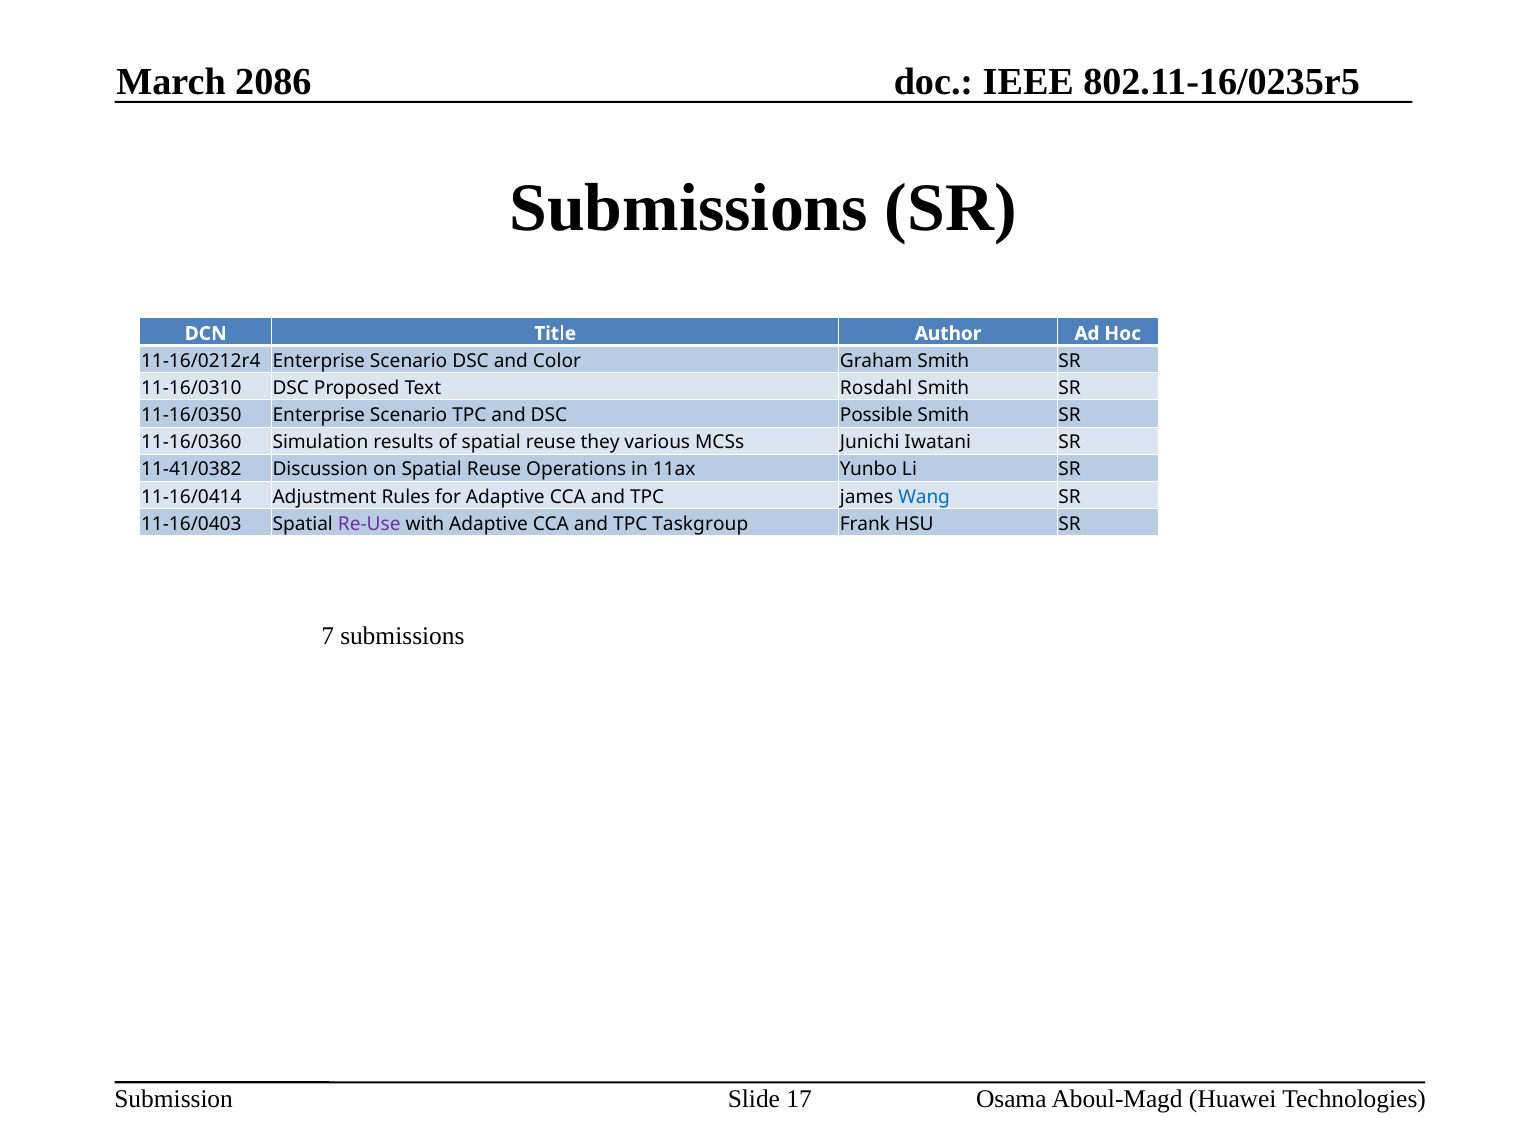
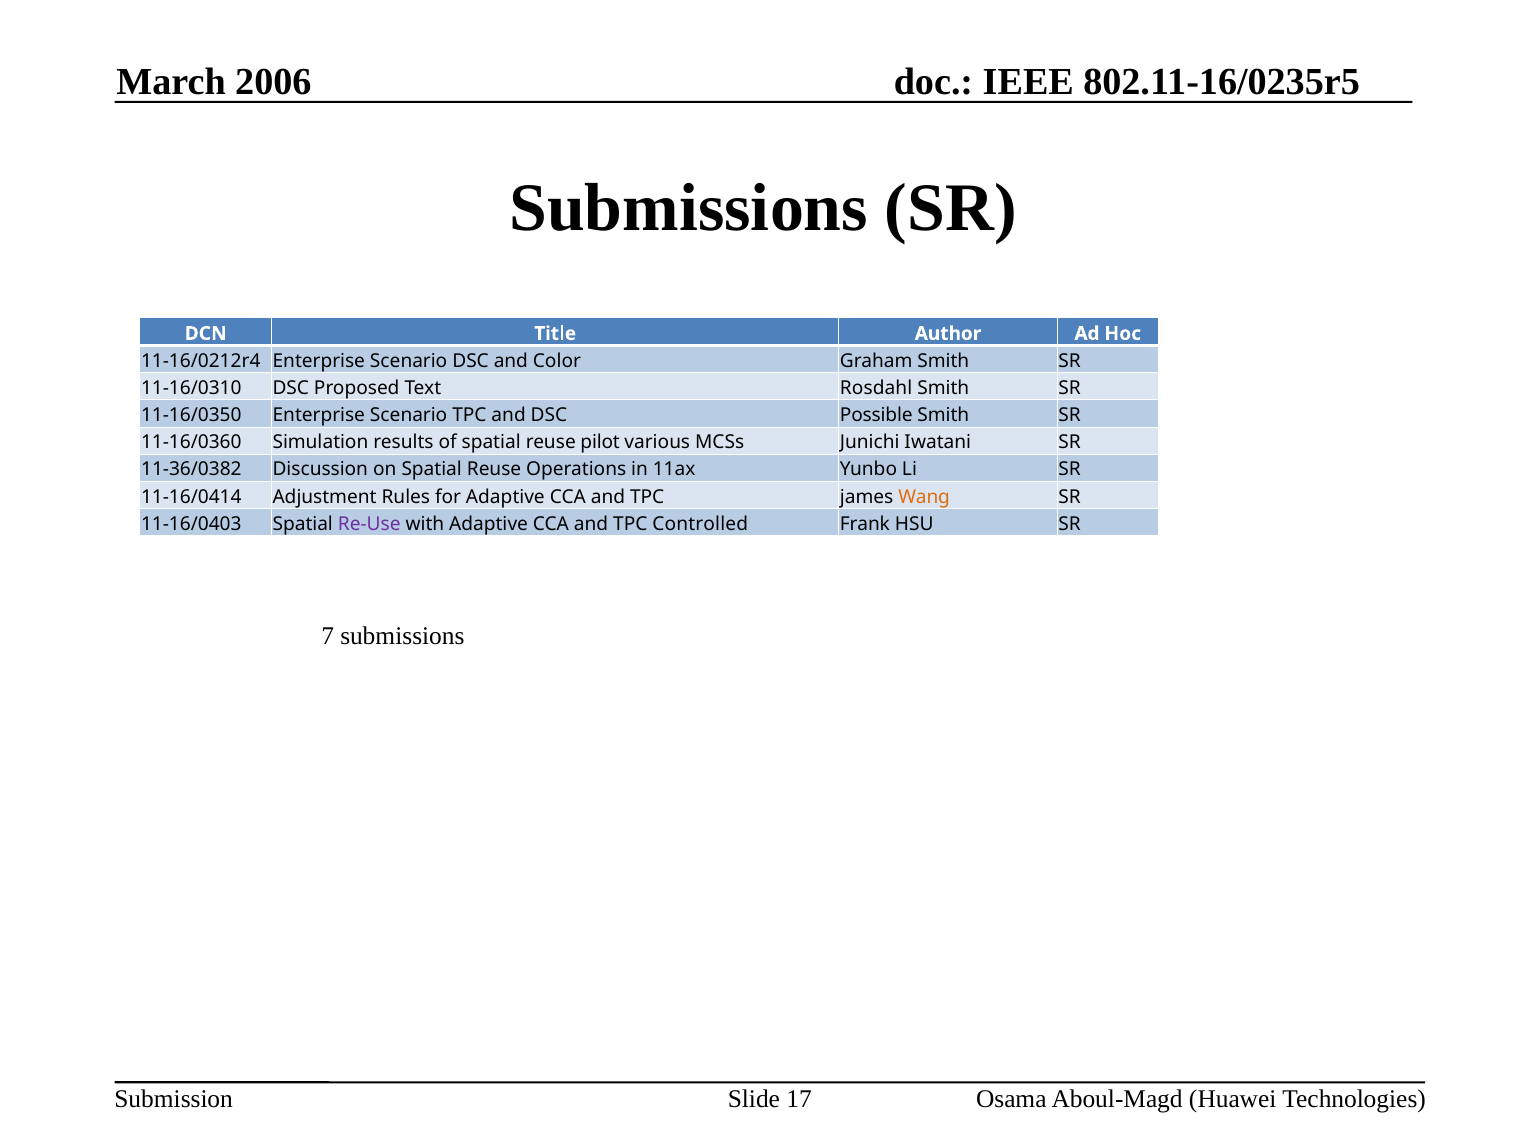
2086: 2086 -> 2006
they: they -> pilot
11-41/0382: 11-41/0382 -> 11-36/0382
Wang colour: blue -> orange
Taskgroup: Taskgroup -> Controlled
